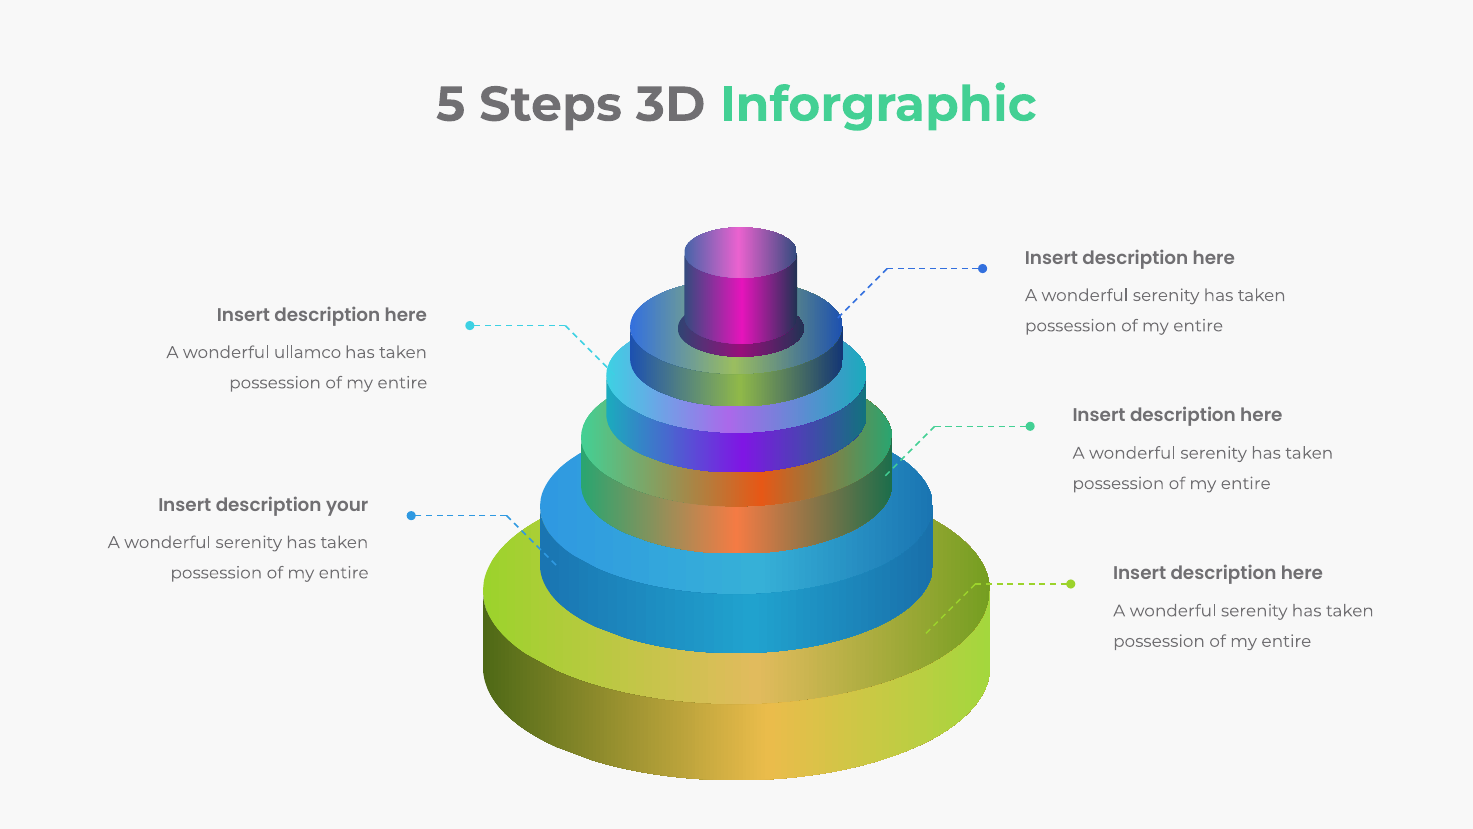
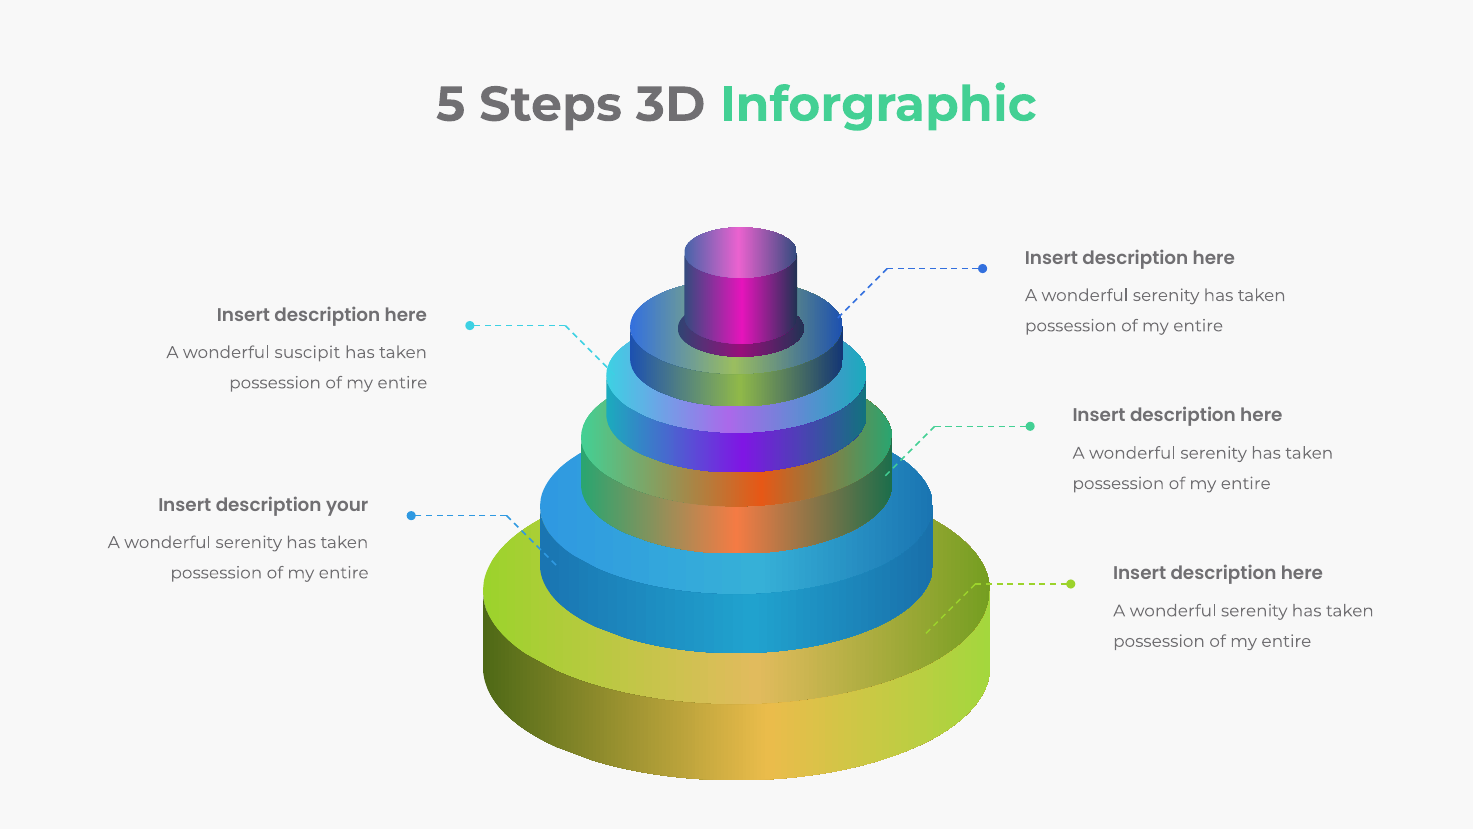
ullamco: ullamco -> suscipit
